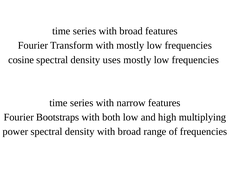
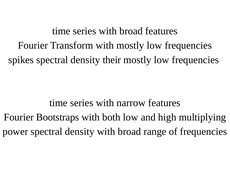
cosine: cosine -> spikes
uses: uses -> their
